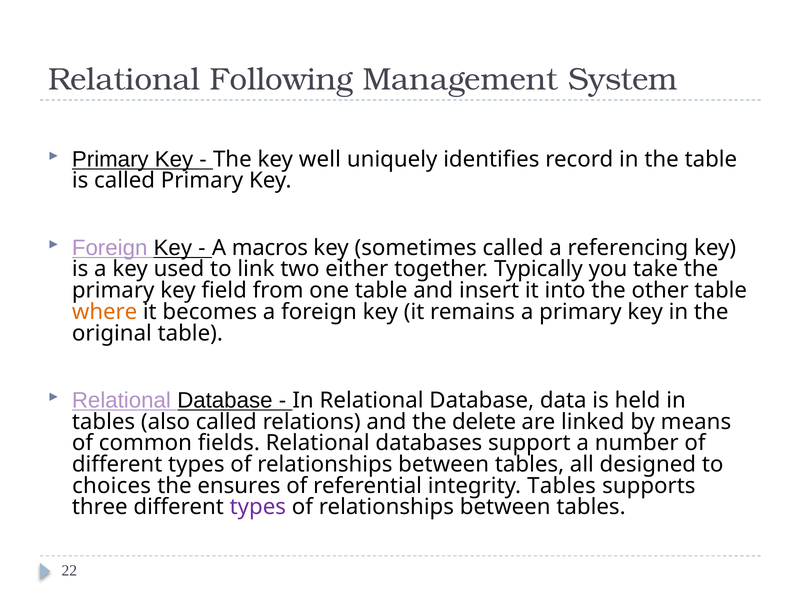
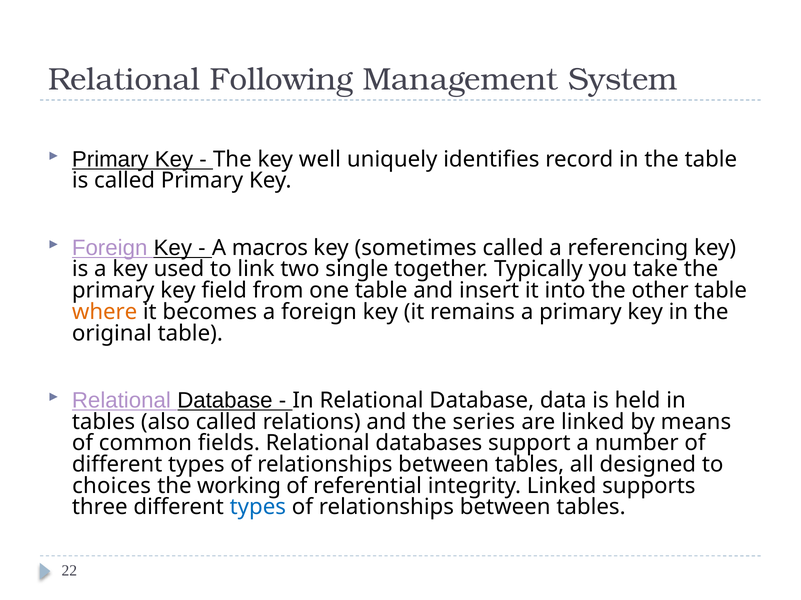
either: either -> single
delete: delete -> series
ensures: ensures -> working
integrity Tables: Tables -> Linked
types at (258, 508) colour: purple -> blue
